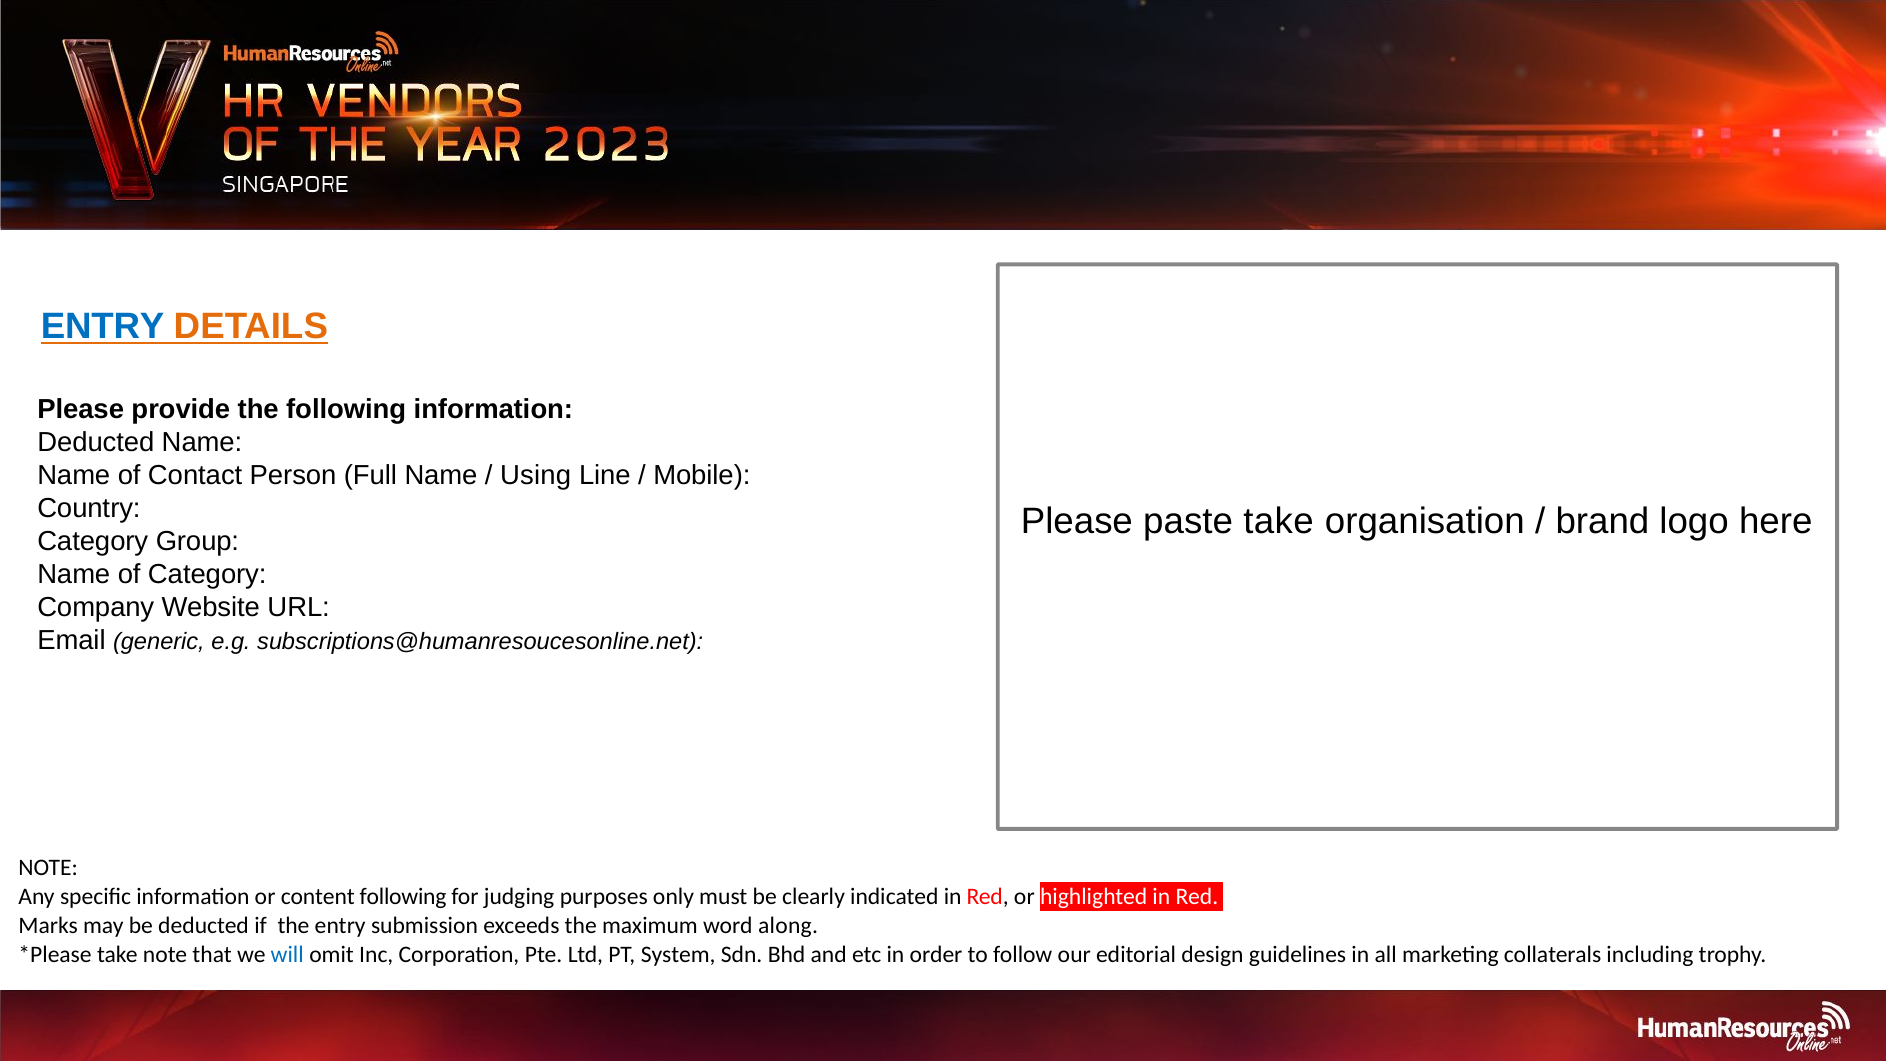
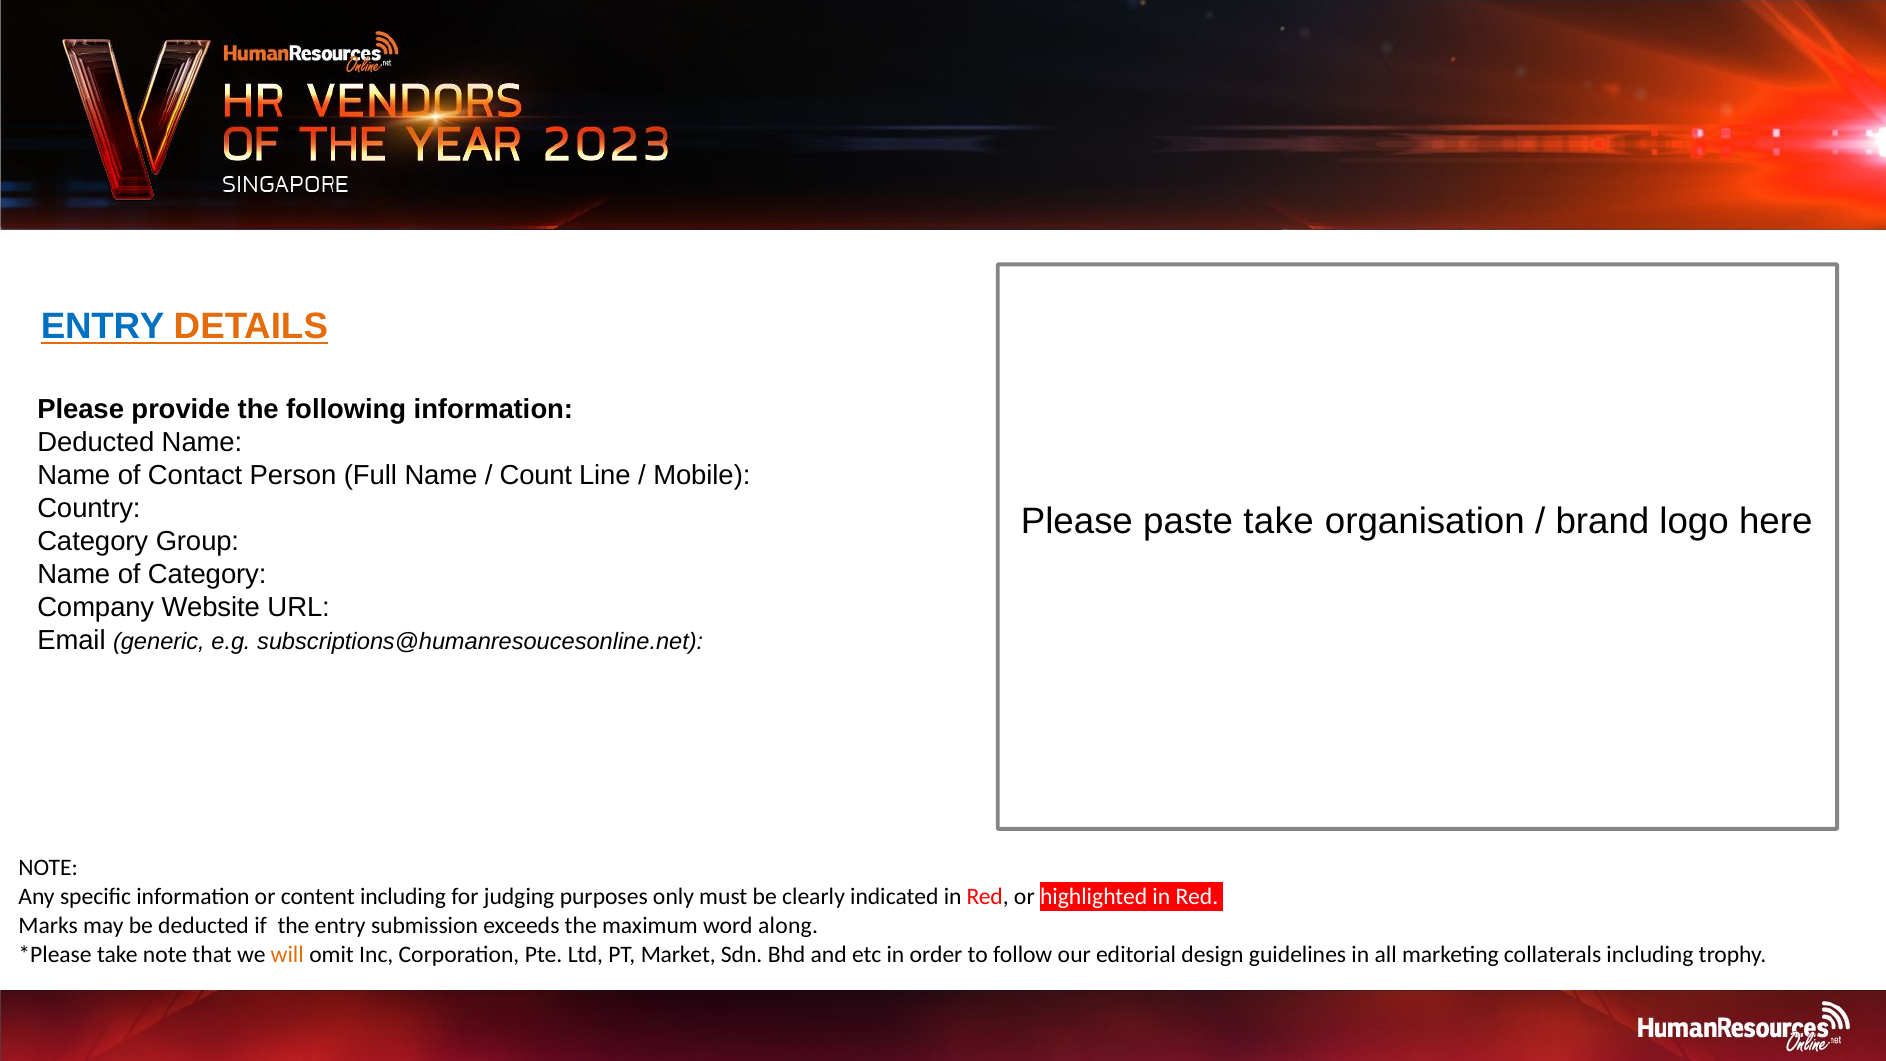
Using: Using -> Count
content following: following -> including
will colour: blue -> orange
System: System -> Market
